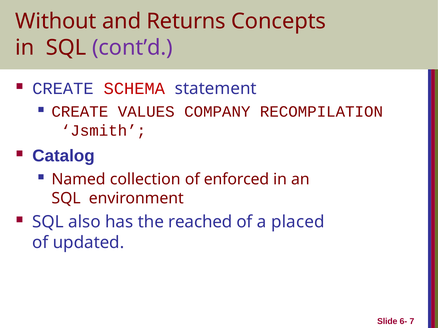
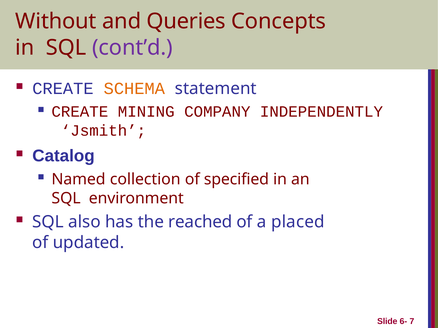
Returns: Returns -> Queries
SCHEMA colour: red -> orange
VALUES: VALUES -> MINING
RECOMPILATION: RECOMPILATION -> INDEPENDENTLY
enforced: enforced -> specified
